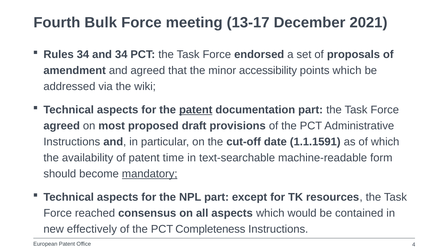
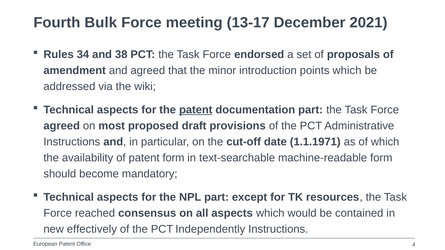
and 34: 34 -> 38
accessibility: accessibility -> introduction
1.1.1591: 1.1.1591 -> 1.1.1971
patent time: time -> form
mandatory underline: present -> none
Completeness: Completeness -> Independently
